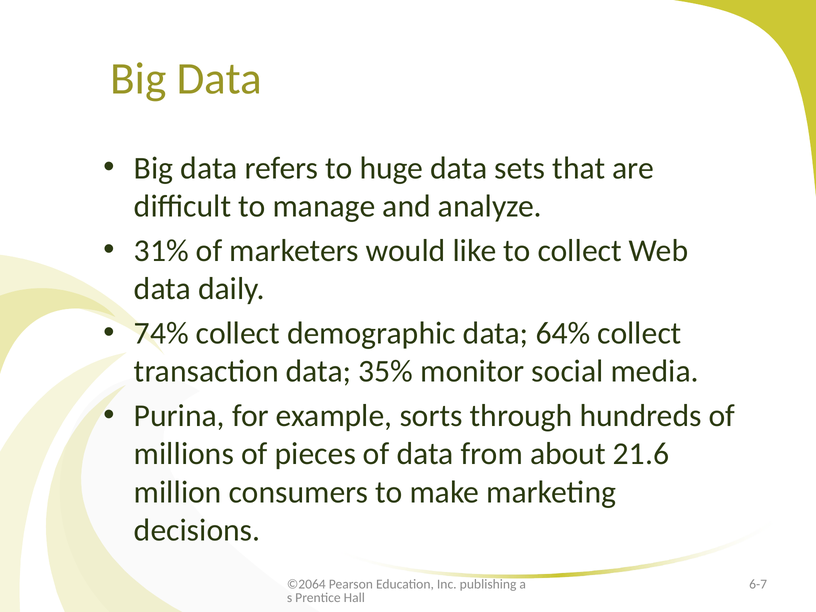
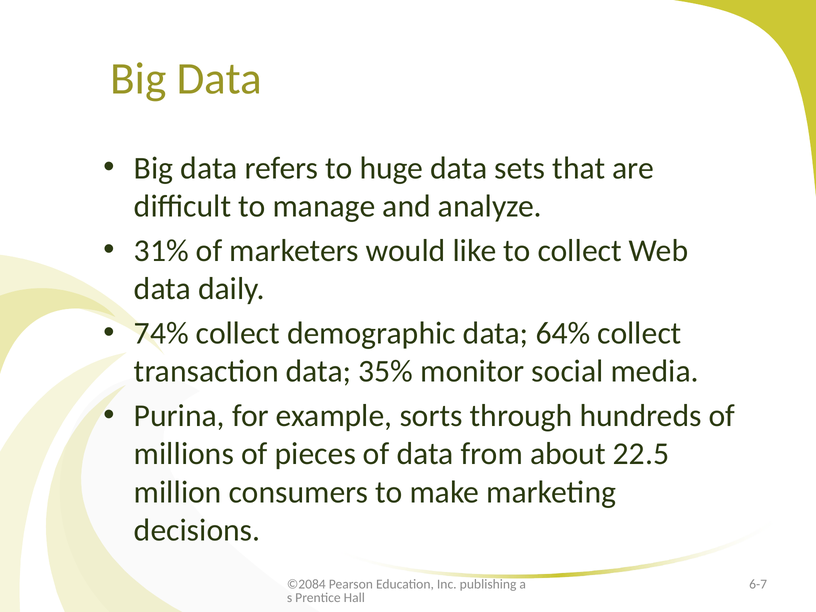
21.6: 21.6 -> 22.5
©2064: ©2064 -> ©2084
